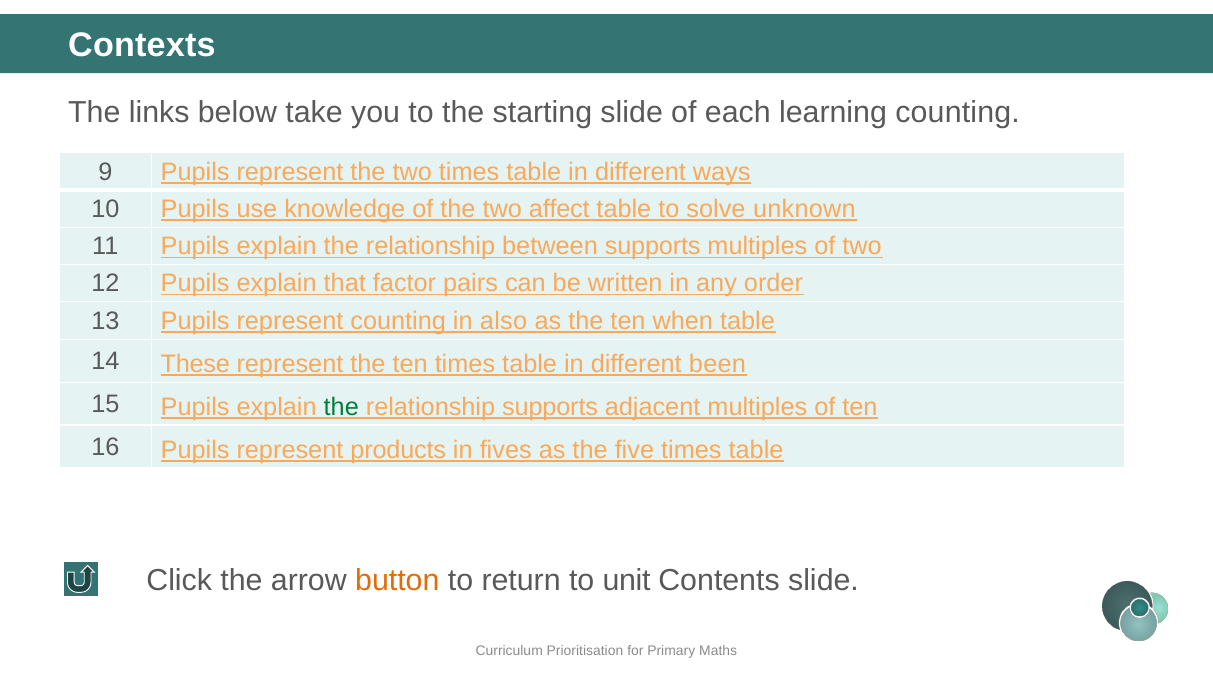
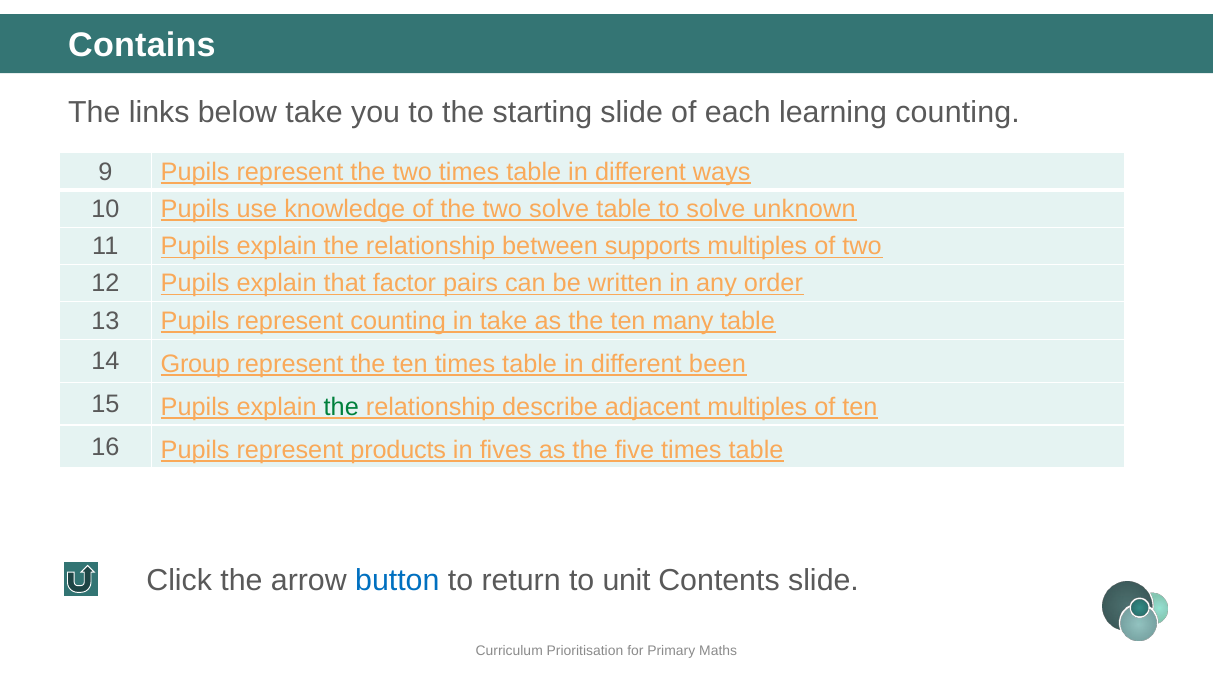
Contexts: Contexts -> Contains
two affect: affect -> solve
in also: also -> take
when: when -> many
These: These -> Group
relationship supports: supports -> describe
button colour: orange -> blue
